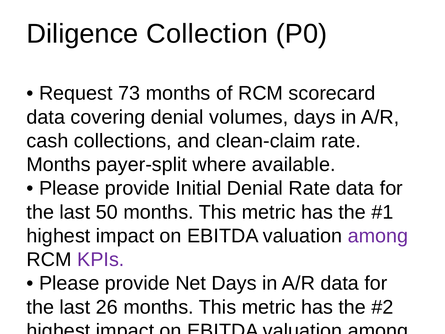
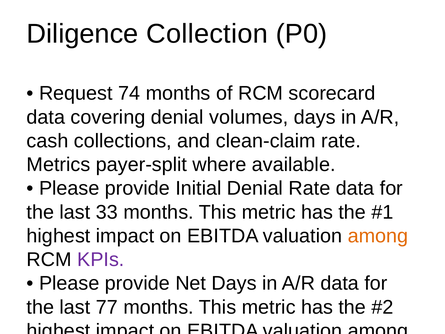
73: 73 -> 74
Months at (59, 165): Months -> Metrics
50: 50 -> 33
among at (378, 236) colour: purple -> orange
26: 26 -> 77
